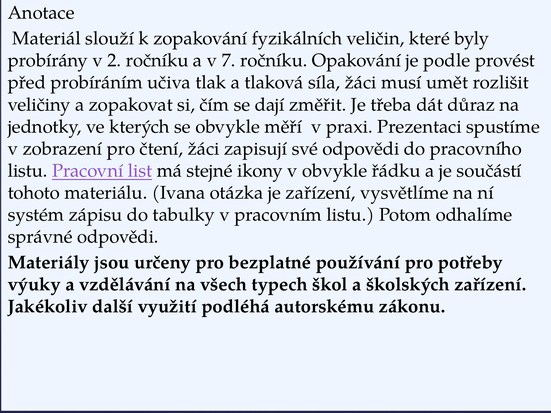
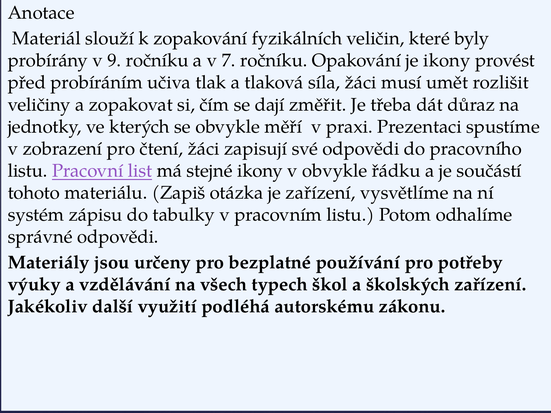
2: 2 -> 9
je podle: podle -> ikony
Ivana: Ivana -> Zapiš
